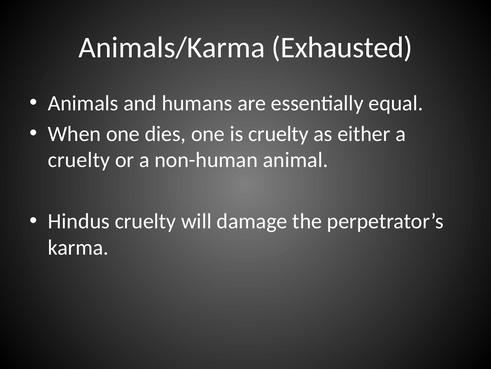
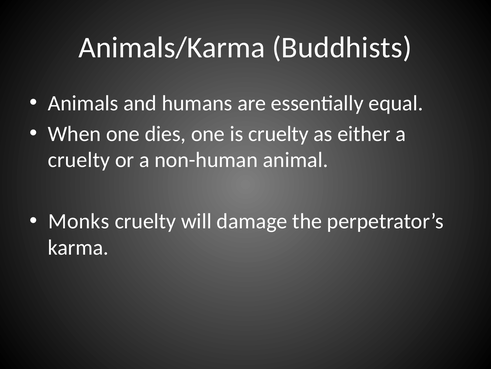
Exhausted: Exhausted -> Buddhists
Hindus: Hindus -> Monks
